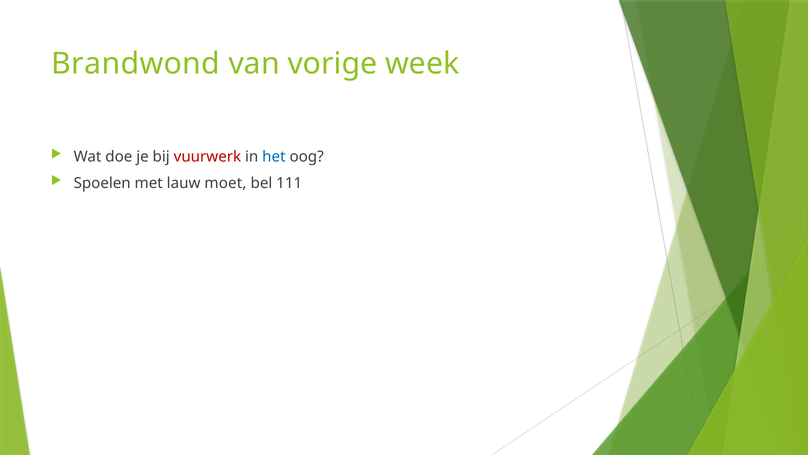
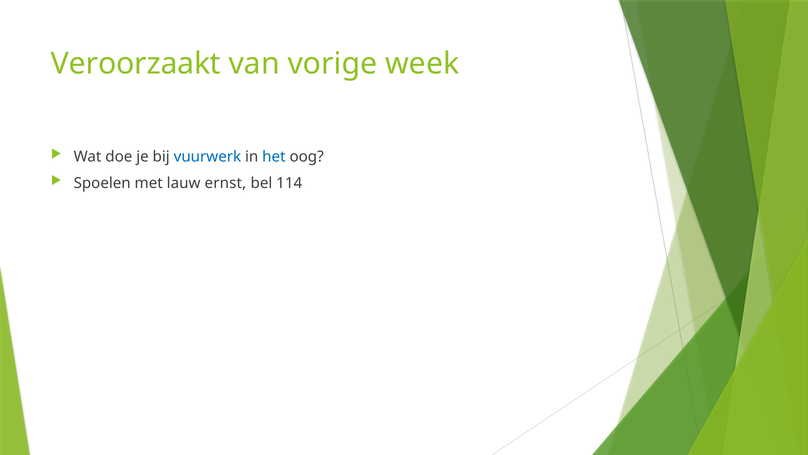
Brandwond: Brandwond -> Veroorzaakt
vuurwerk colour: red -> blue
moet: moet -> ernst
111: 111 -> 114
